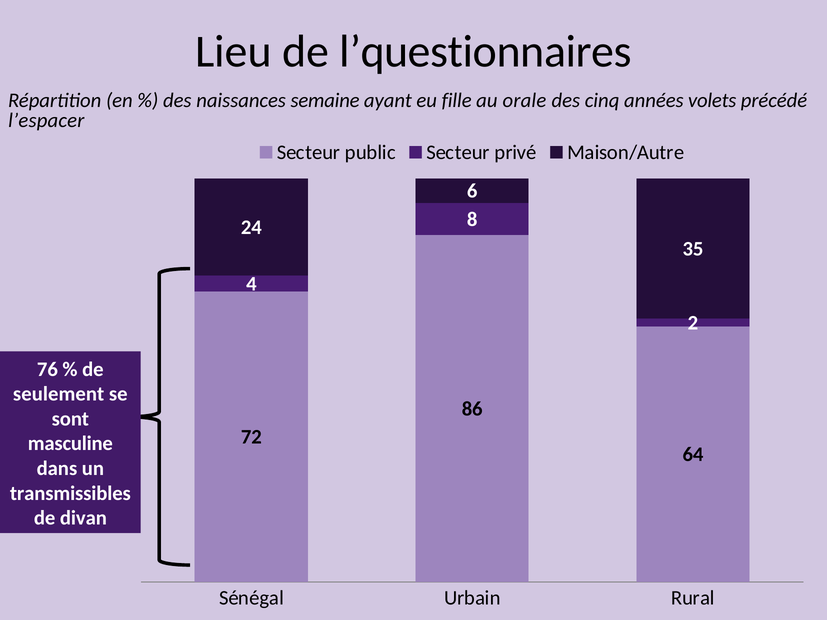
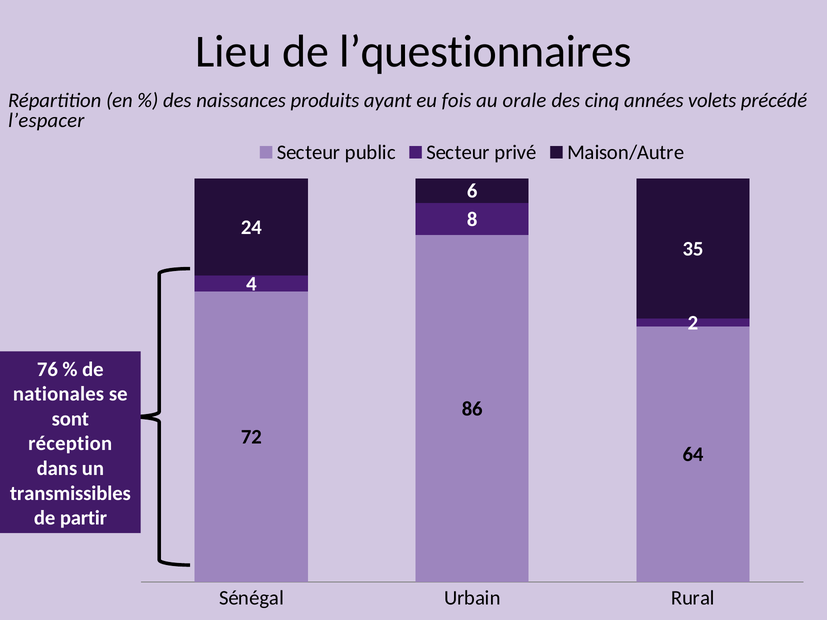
semaine: semaine -> produits
fille: fille -> fois
seulement: seulement -> nationales
masculine: masculine -> réception
divan: divan -> partir
